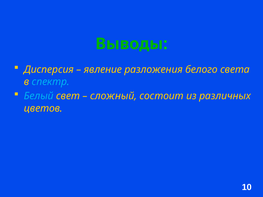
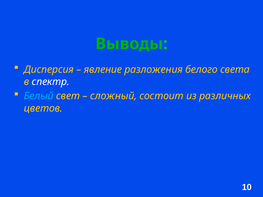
спектр colour: light blue -> white
